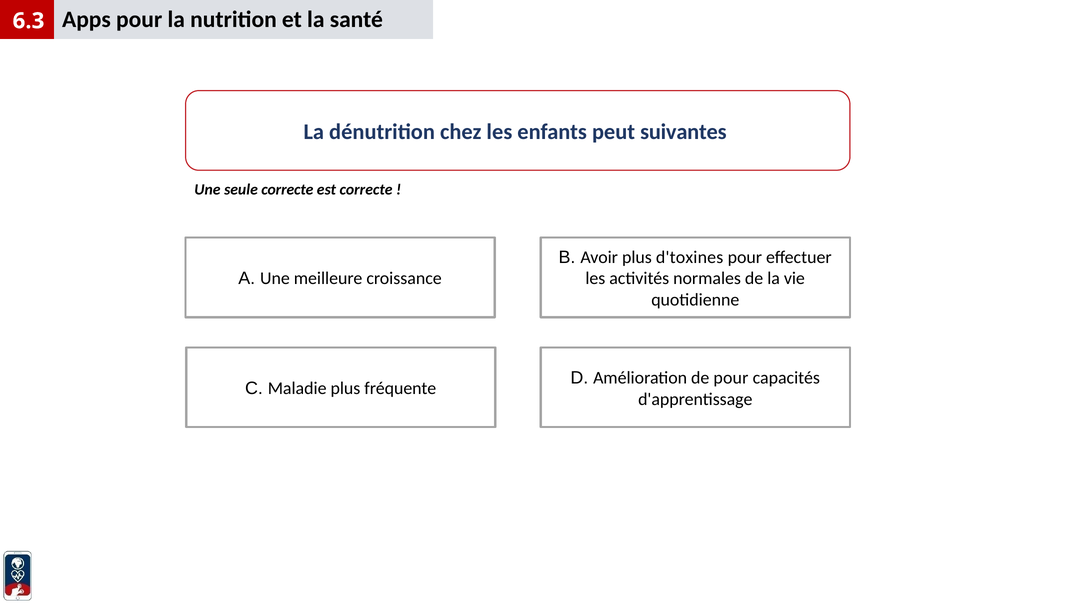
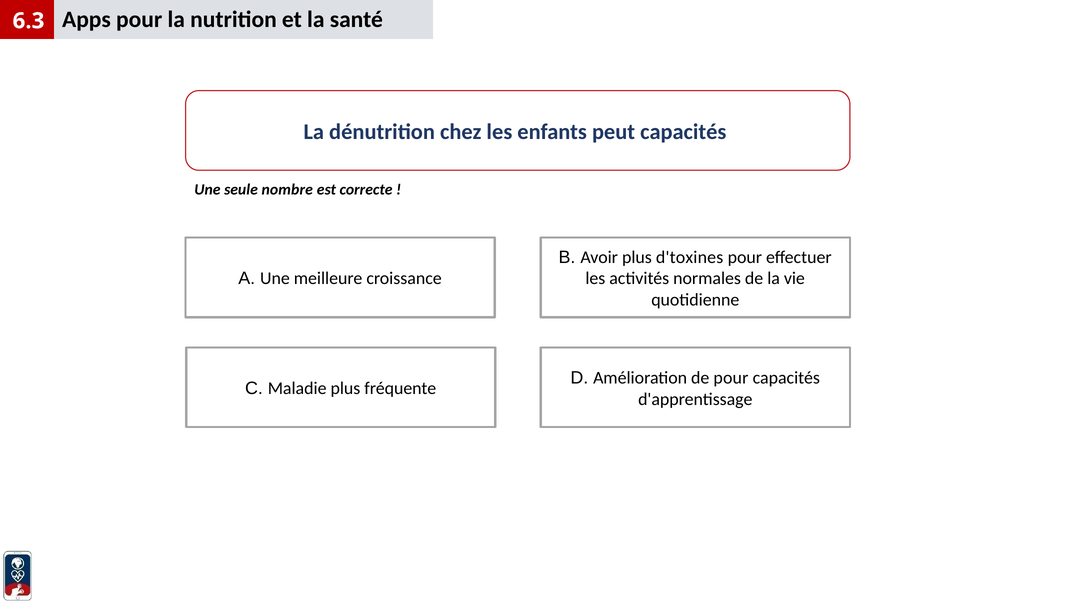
peut suivantes: suivantes -> capacités
seule correcte: correcte -> nombre
